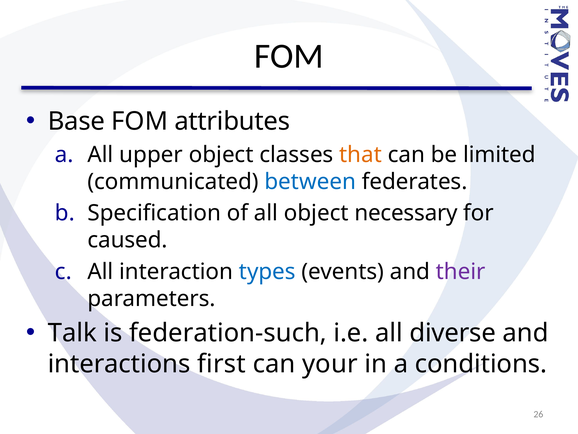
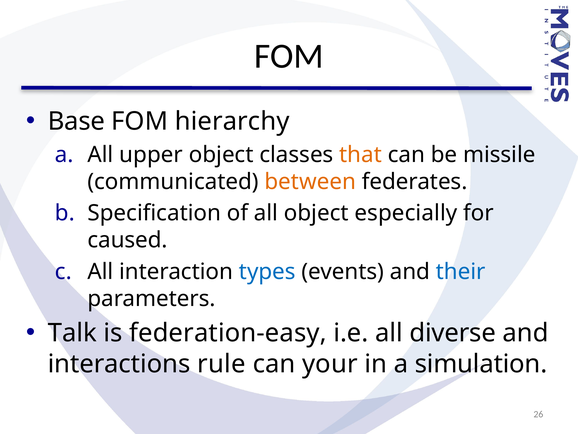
attributes: attributes -> hierarchy
limited: limited -> missile
between colour: blue -> orange
necessary: necessary -> especially
their colour: purple -> blue
federation-such: federation-such -> federation-easy
first: first -> rule
conditions: conditions -> simulation
